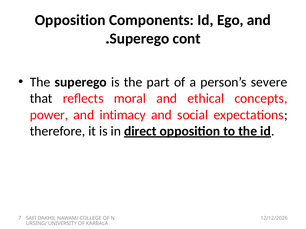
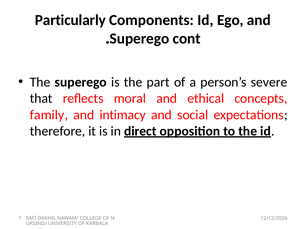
Opposition at (70, 20): Opposition -> Particularly
power: power -> family
